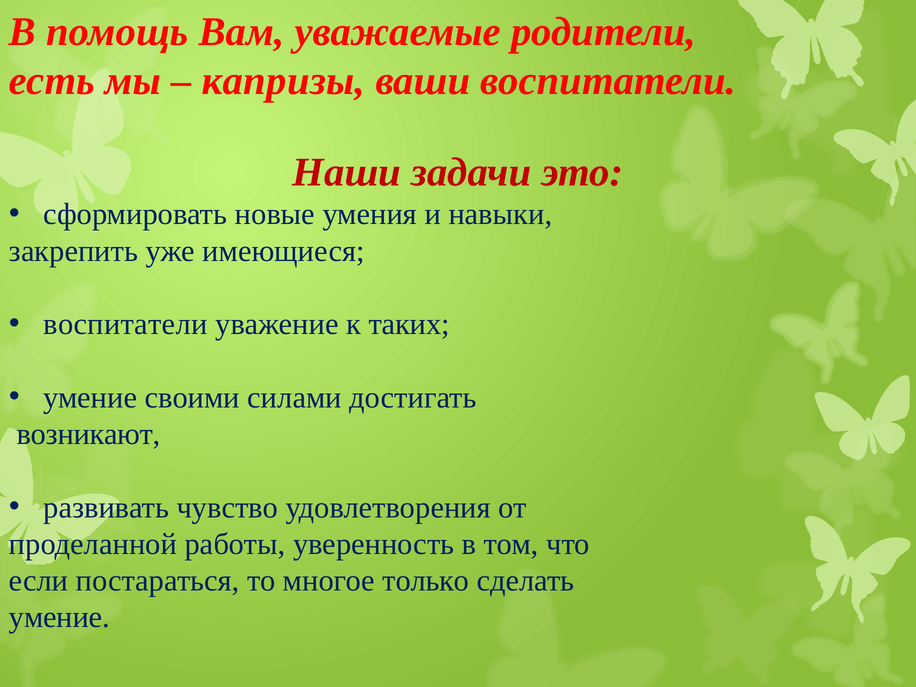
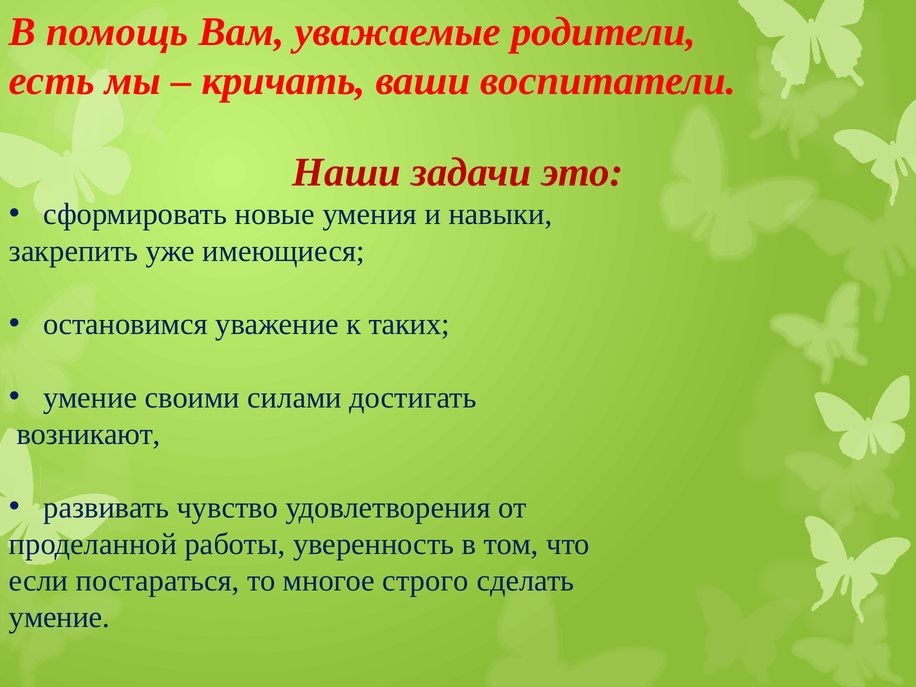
капризы: капризы -> кричать
воспитатели at (125, 324): воспитатели -> остановимся
только: только -> строго
